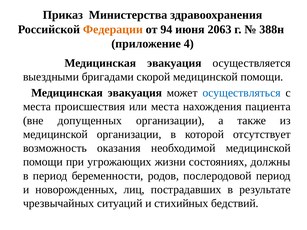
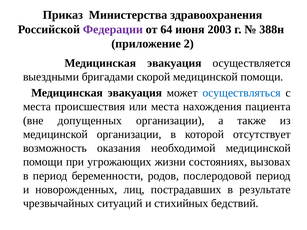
Федерации colour: orange -> purple
94: 94 -> 64
2063: 2063 -> 2003
4: 4 -> 2
должны: должны -> вызовах
